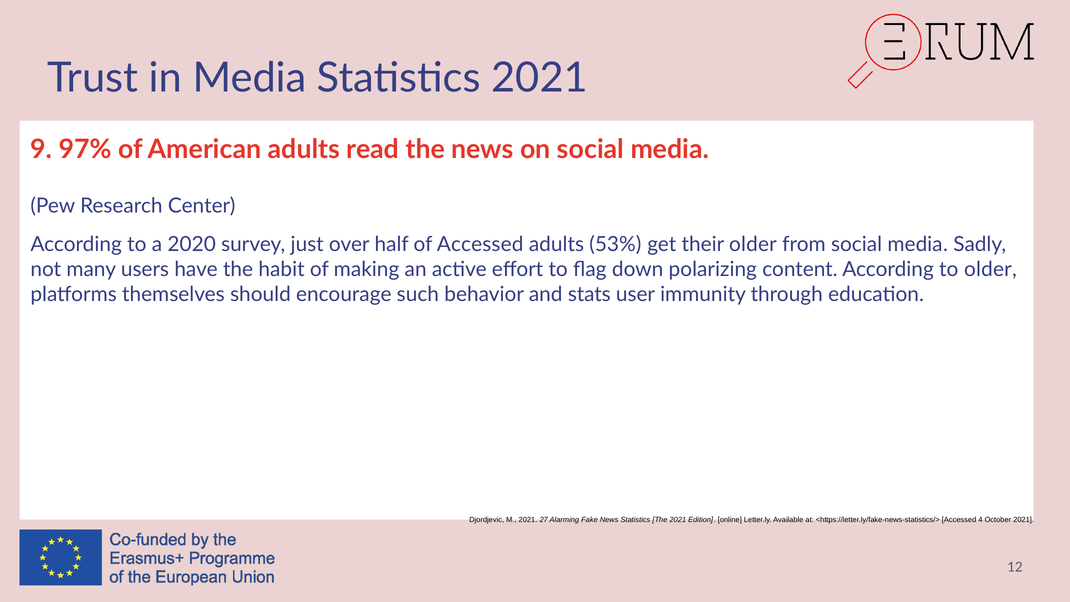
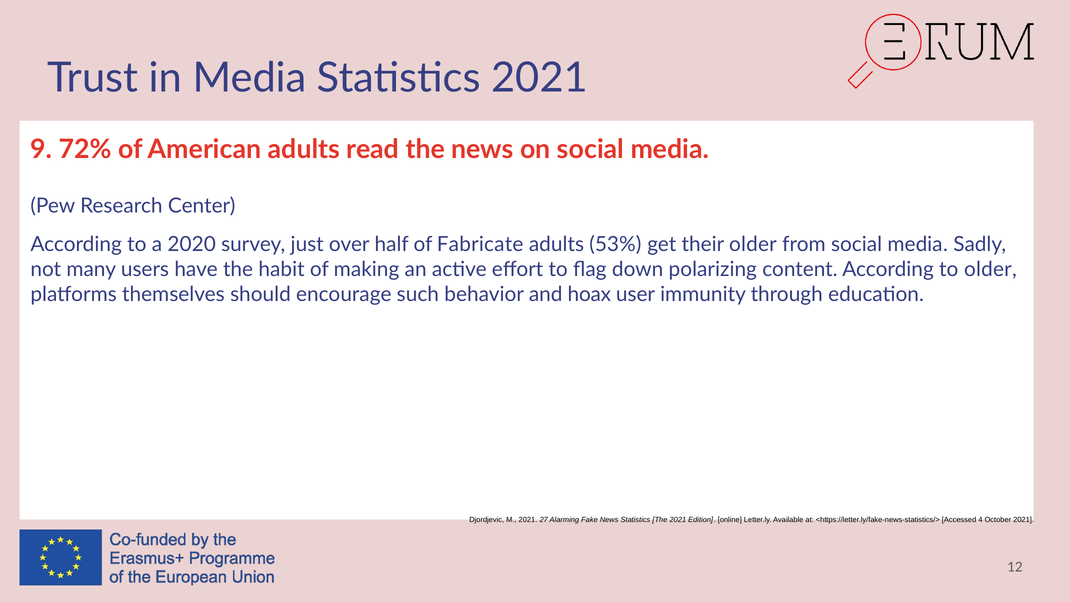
97%: 97% -> 72%
of Accessed: Accessed -> Fabricate
stats: stats -> hoax
